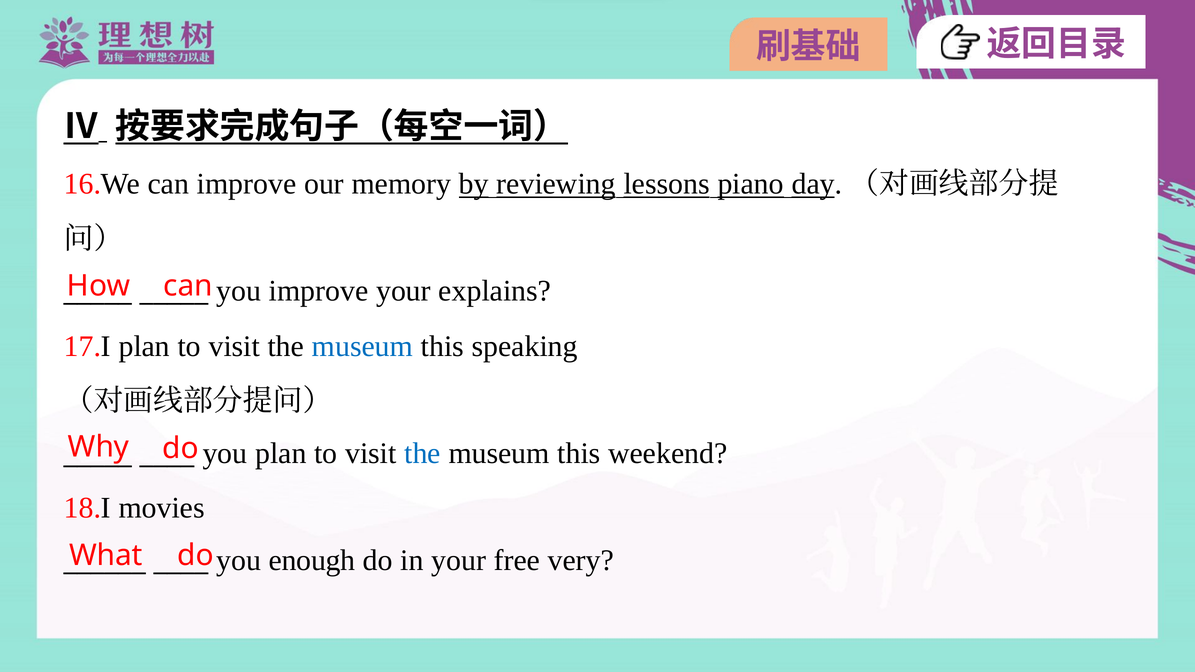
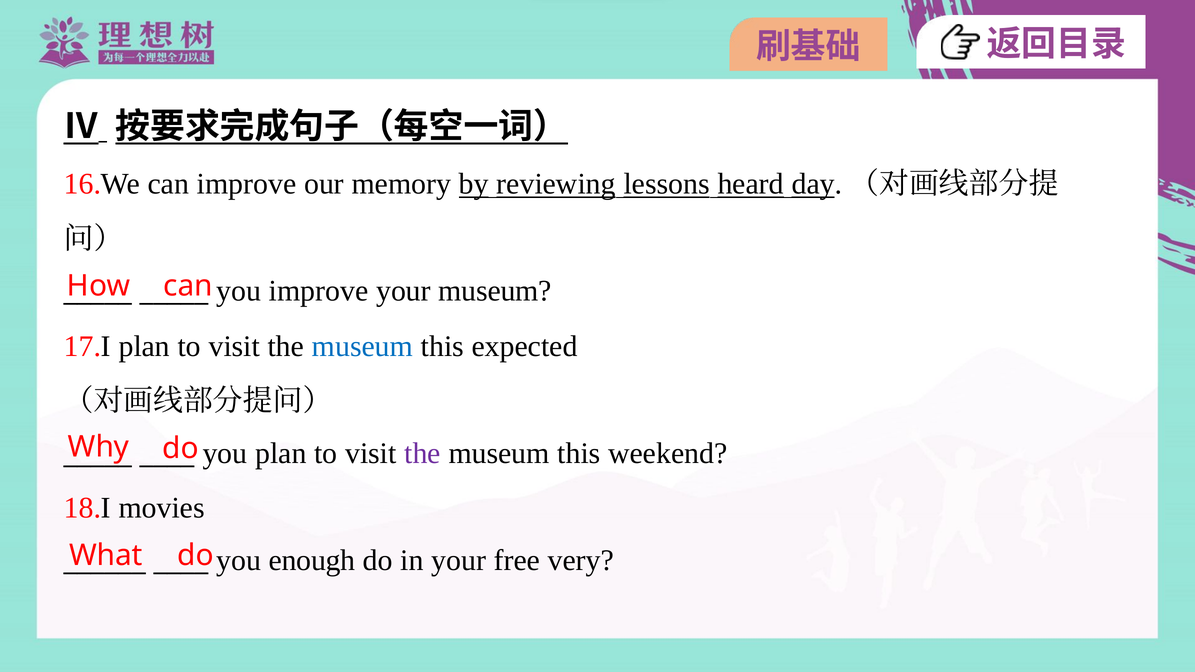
piano: piano -> heard
your explains: explains -> museum
speaking: speaking -> expected
the at (423, 453) colour: blue -> purple
